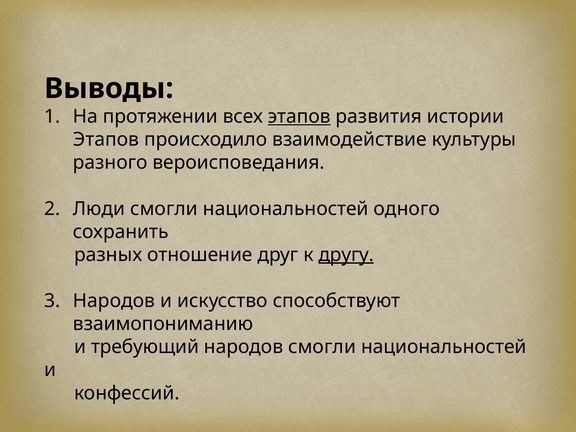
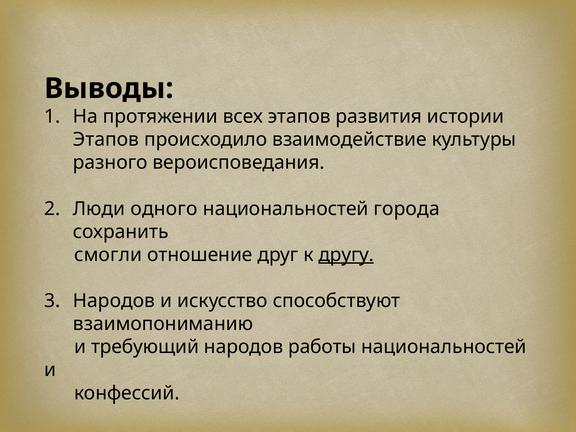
этапов at (299, 117) underline: present -> none
Люди смогли: смогли -> одного
одного: одного -> города
разных: разных -> смогли
народов смогли: смогли -> работы
